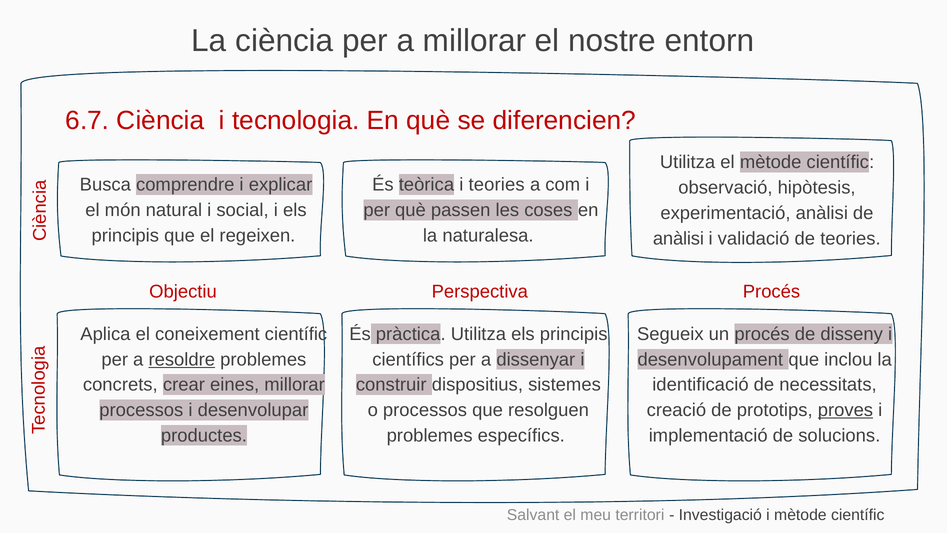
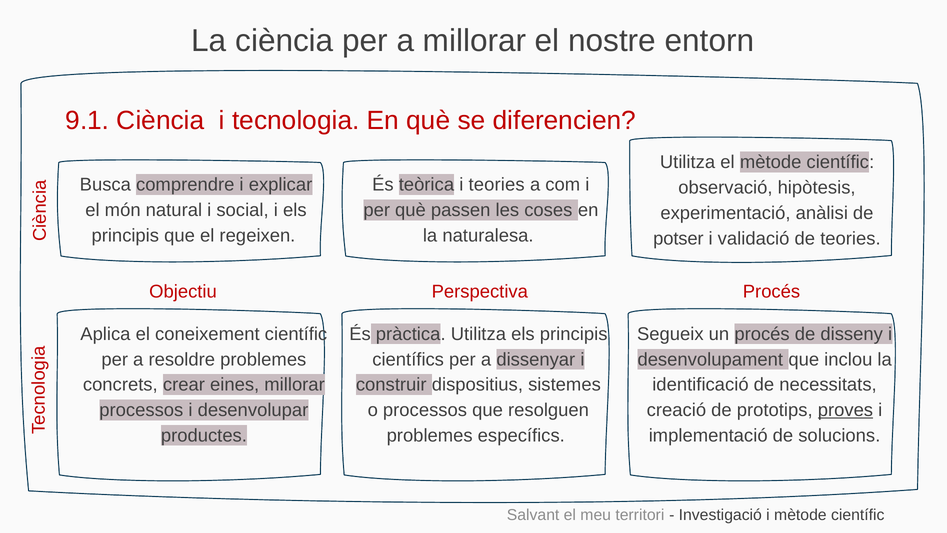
6.7: 6.7 -> 9.1
anàlisi at (678, 238): anàlisi -> potser
resoldre underline: present -> none
